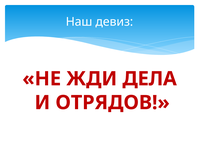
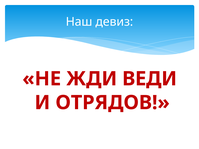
ДЕЛА: ДЕЛА -> ВЕДИ
